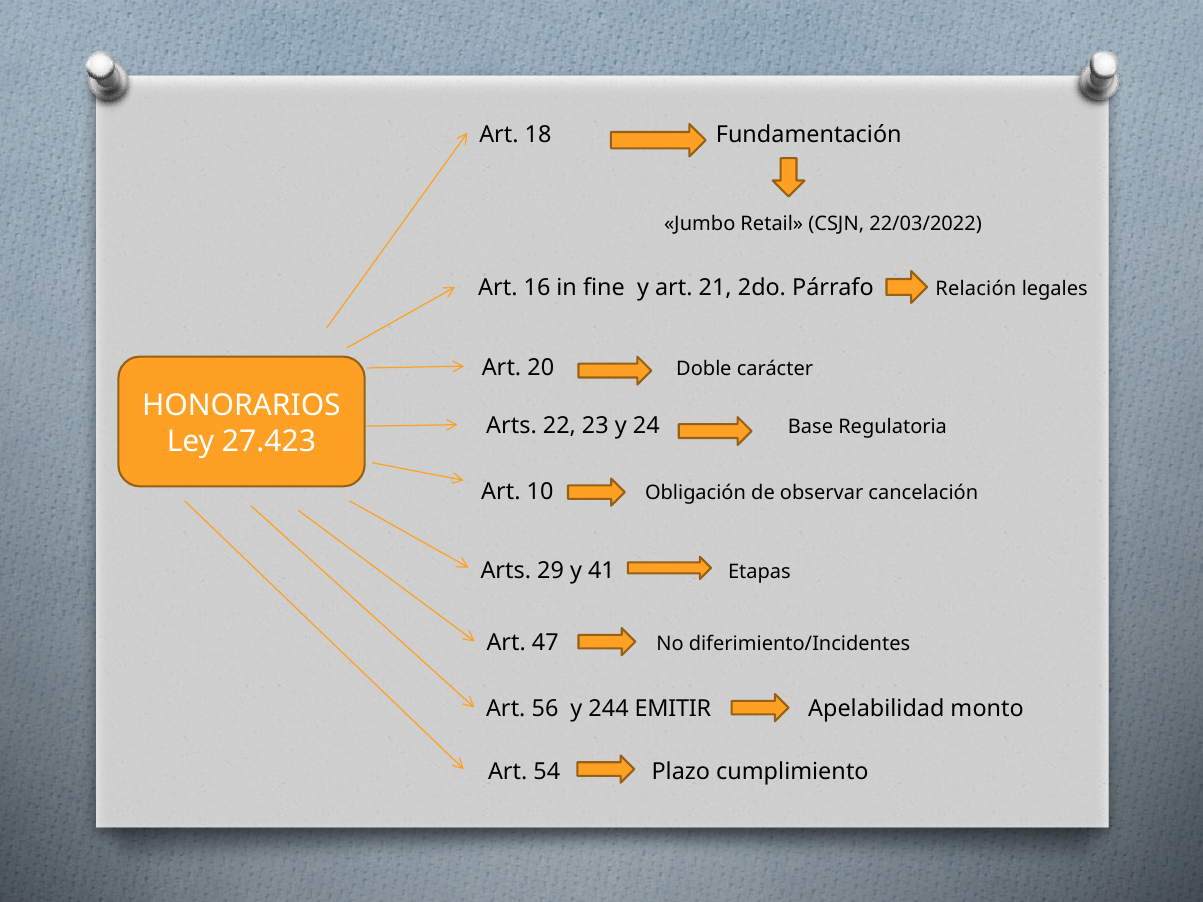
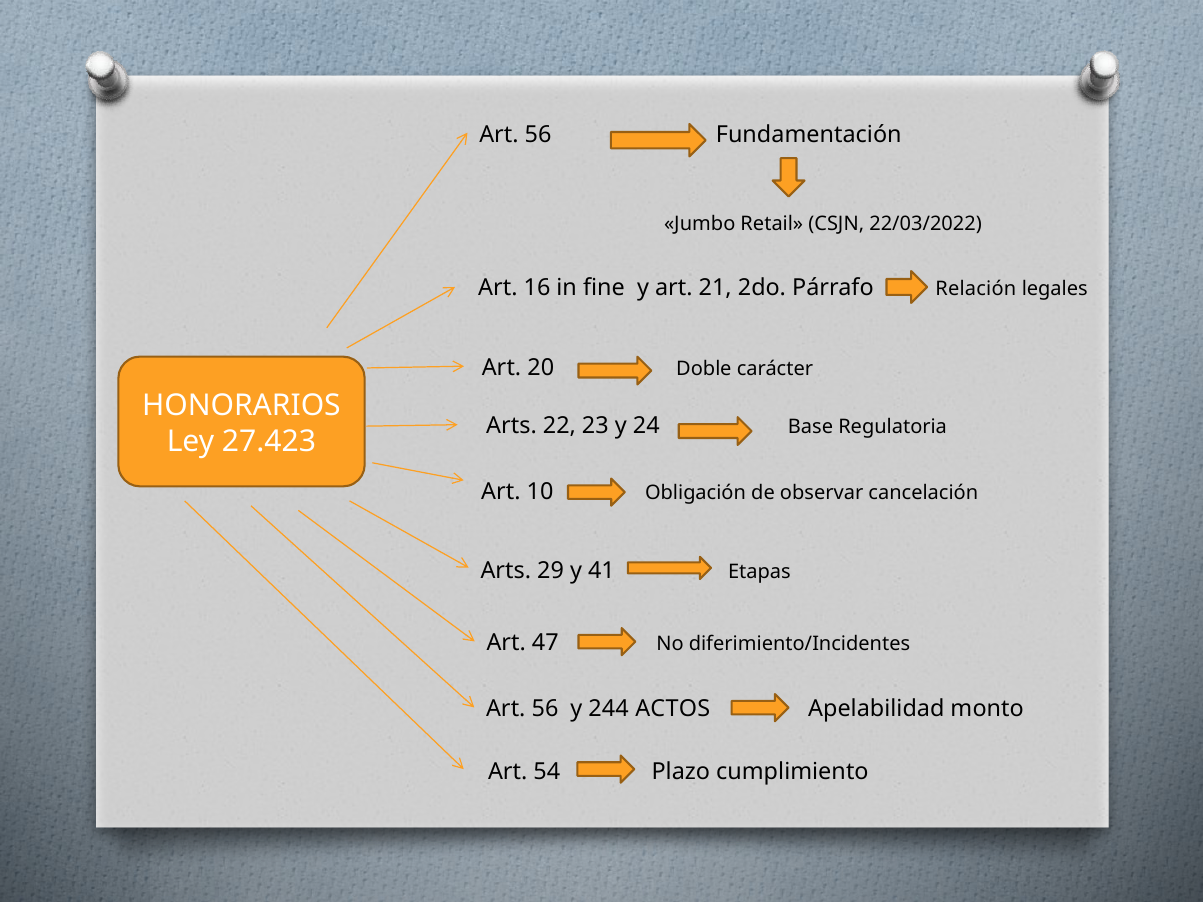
18 at (538, 134): 18 -> 56
EMITIR: EMITIR -> ACTOS
